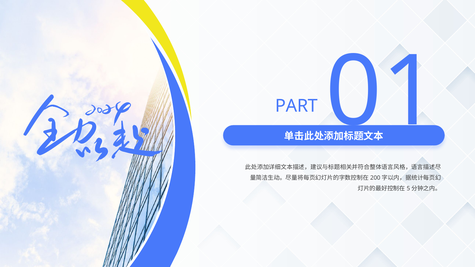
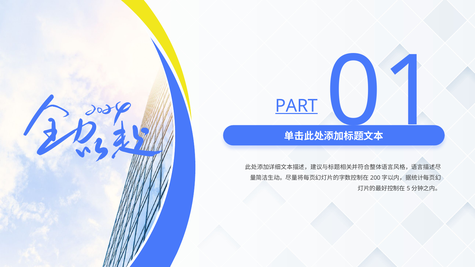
PART underline: none -> present
